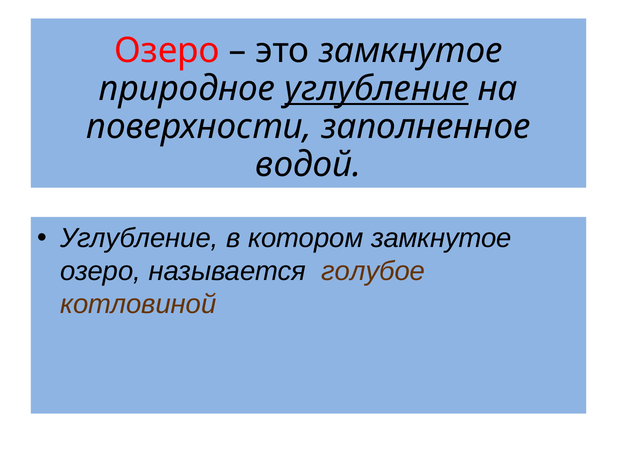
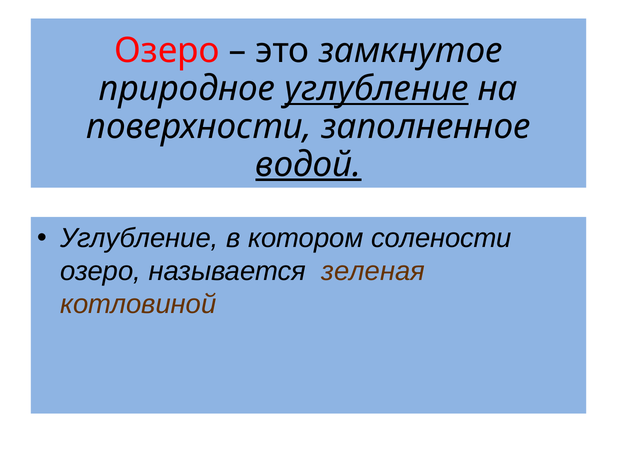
водой underline: none -> present
котором замкнутое: замкнутое -> солености
голубое: голубое -> зеленая
